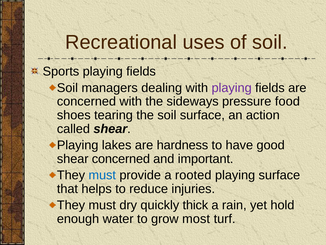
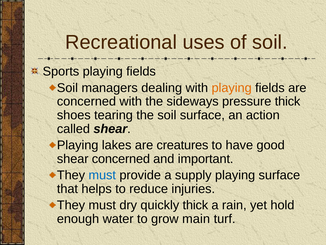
playing at (232, 88) colour: purple -> orange
pressure food: food -> thick
hardness: hardness -> creatures
rooted: rooted -> supply
most: most -> main
